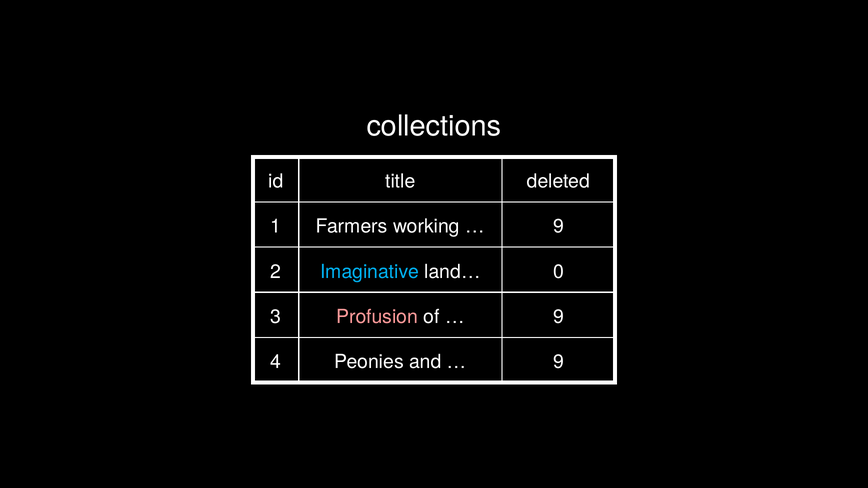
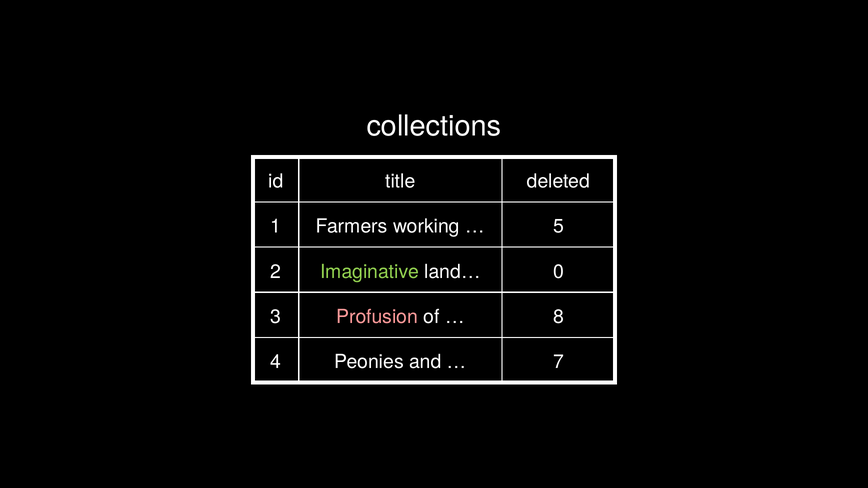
9 at (558, 227): 9 -> 5
Imaginative colour: light blue -> light green
9 at (558, 317): 9 -> 8
9 at (558, 362): 9 -> 7
